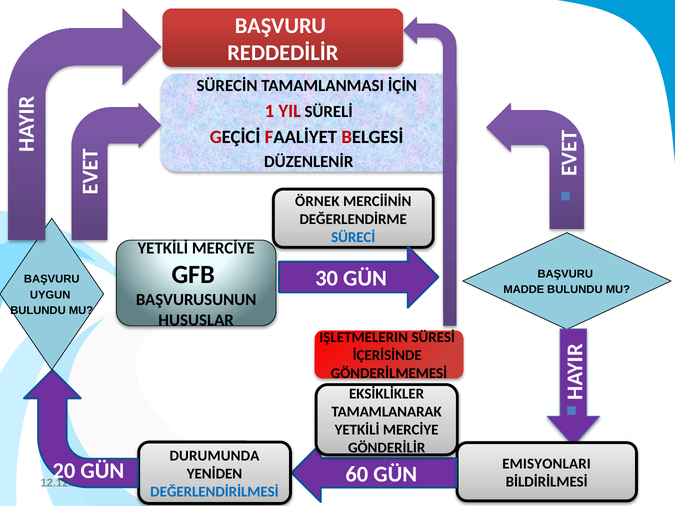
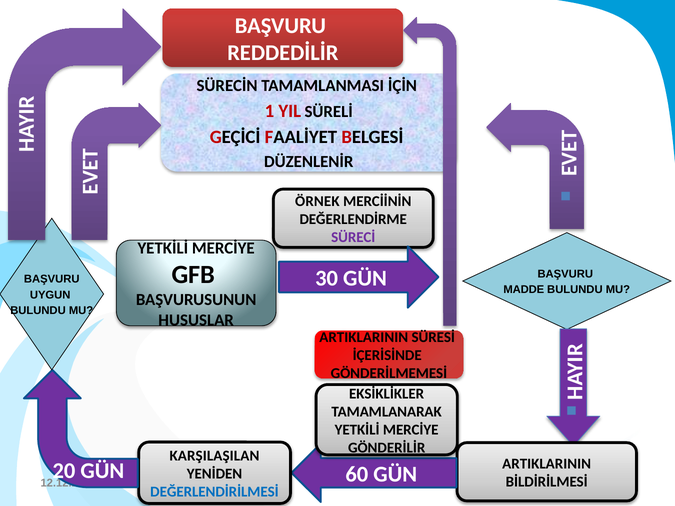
SÜRECİ colour: blue -> purple
IŞLETMELERIN at (364, 338): IŞLETMELERIN -> ARTIKLARININ
DURUMUNDA: DURUMUNDA -> KARŞILAŞILAN
EMISYONLARI at (547, 464): EMISYONLARI -> ARTIKLARININ
